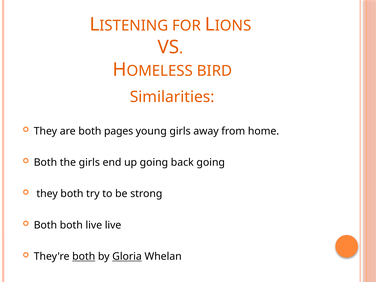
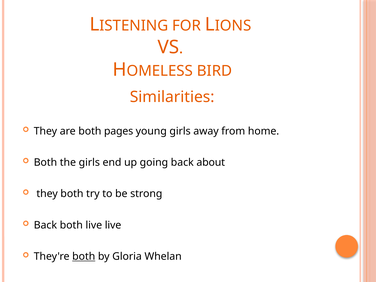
back going: going -> about
Both at (45, 225): Both -> Back
Gloria underline: present -> none
